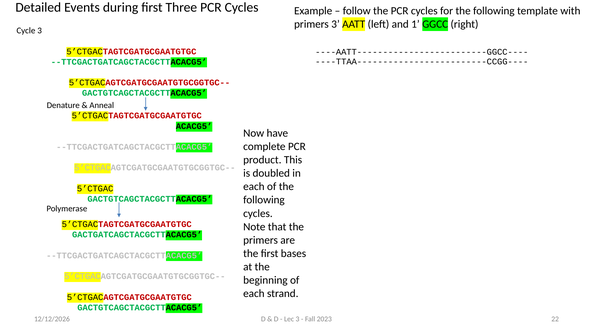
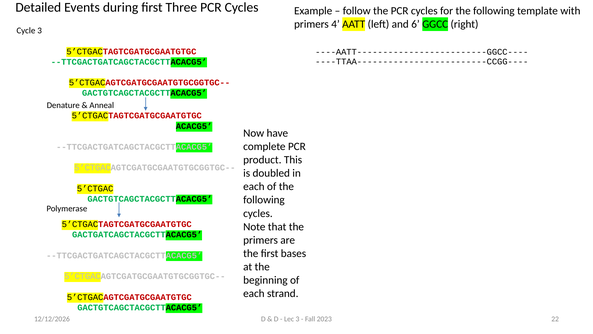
primers 3: 3 -> 4
1: 1 -> 6
